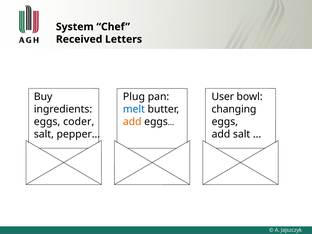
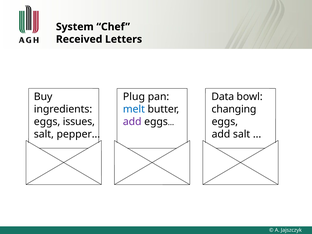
User: User -> Data
coder: coder -> issues
add at (132, 122) colour: orange -> purple
